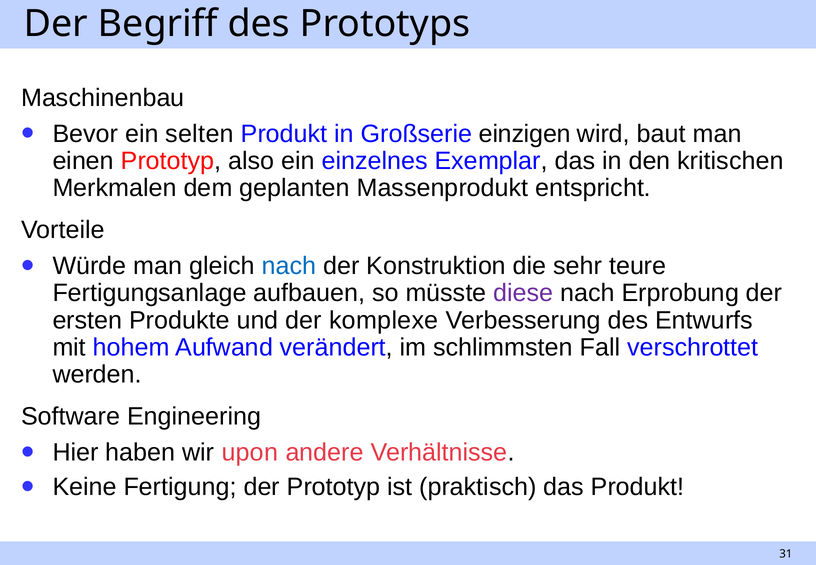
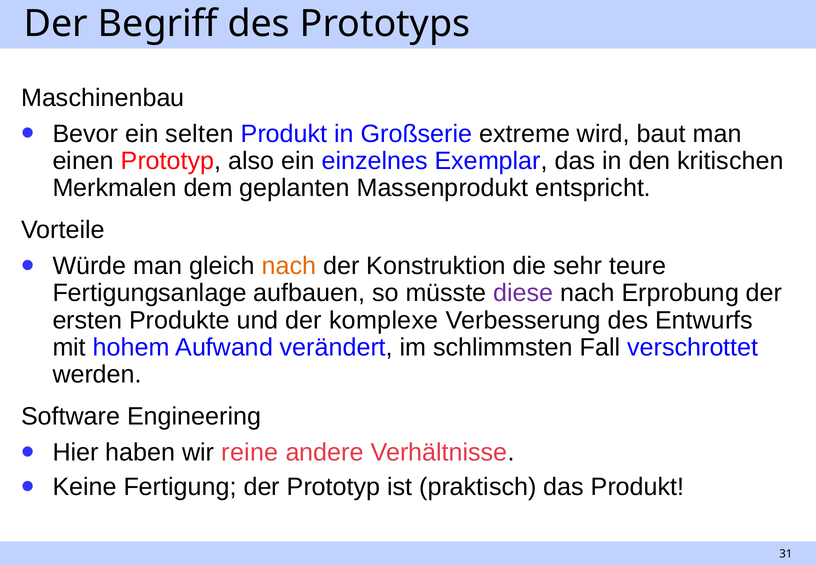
einzigen: einzigen -> extreme
nach at (289, 266) colour: blue -> orange
upon: upon -> reine
